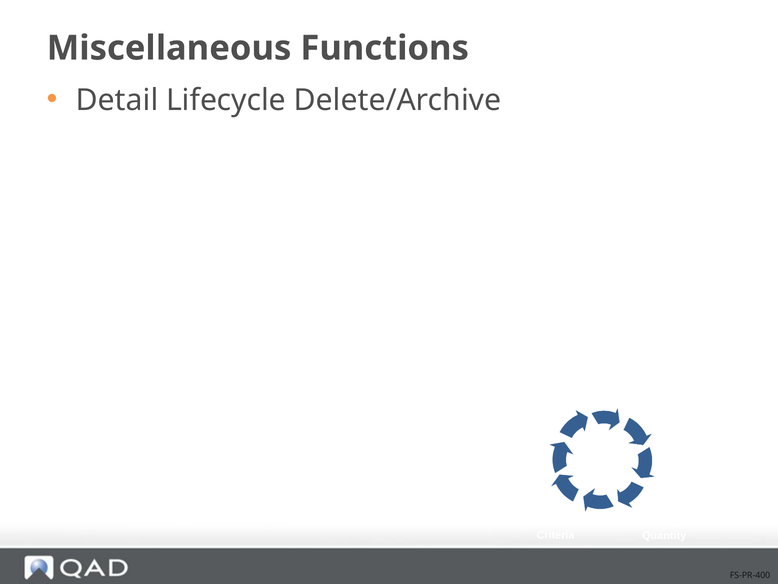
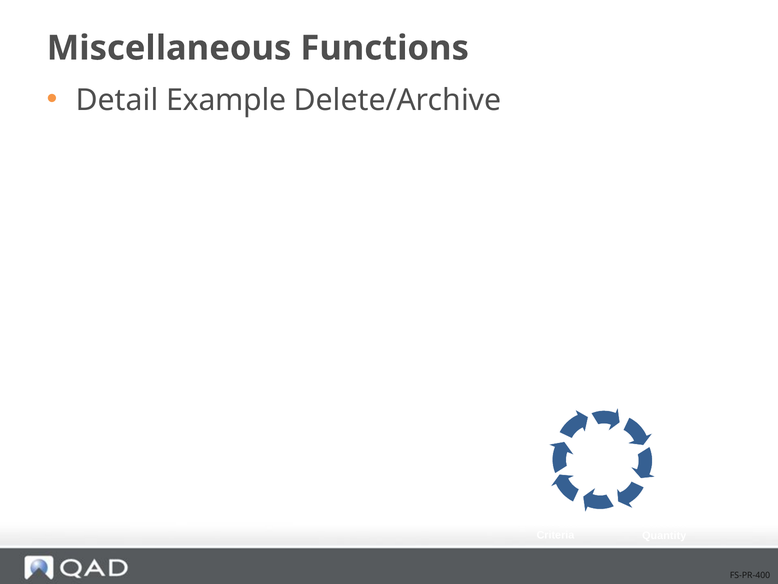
Lifecycle: Lifecycle -> Example
